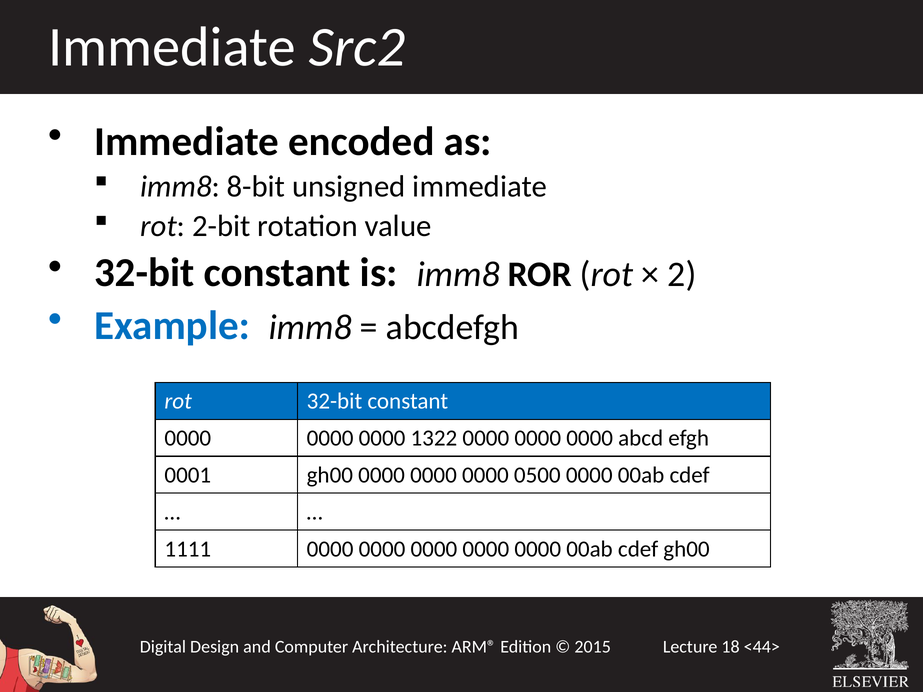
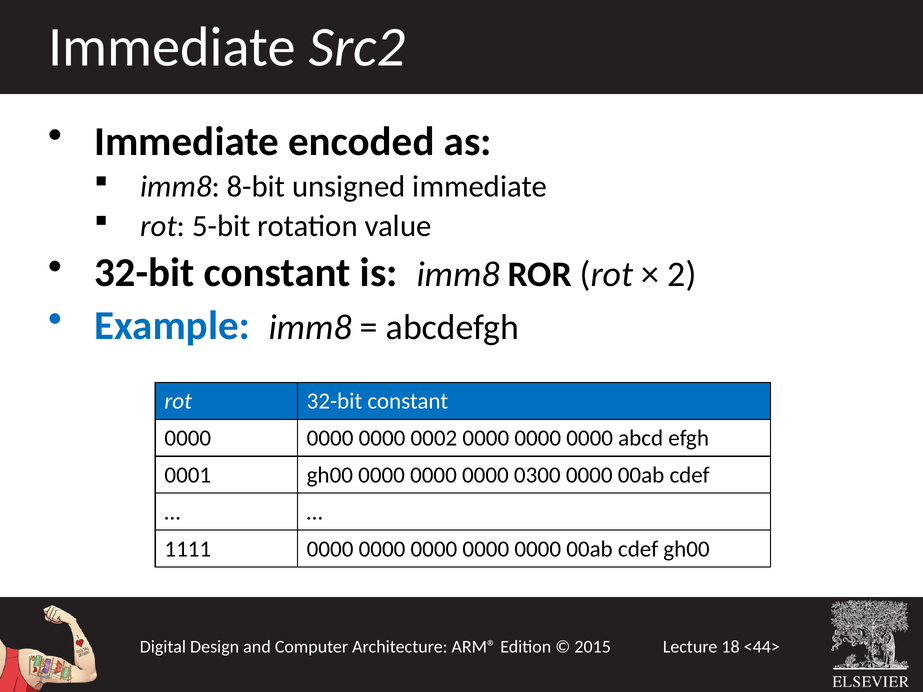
2-bit: 2-bit -> 5-bit
1322: 1322 -> 0002
0500: 0500 -> 0300
